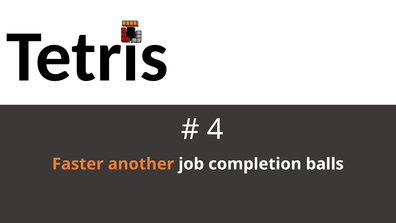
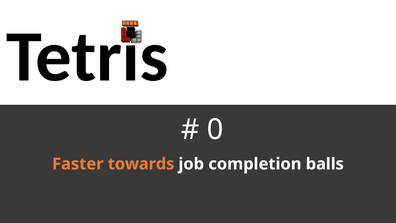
4: 4 -> 0
another: another -> towards
